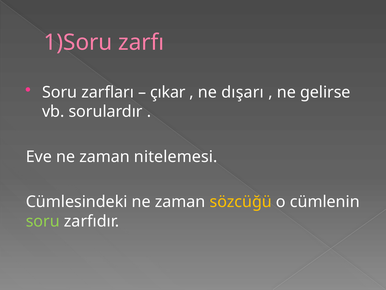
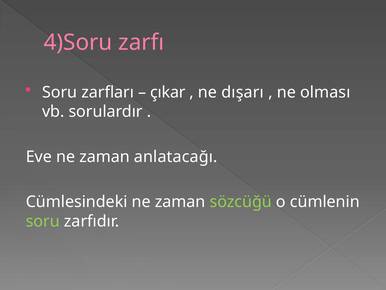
1)Soru: 1)Soru -> 4)Soru
gelirse: gelirse -> olması
nitelemesi: nitelemesi -> anlatacağı
sözcüğü colour: yellow -> light green
